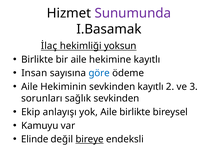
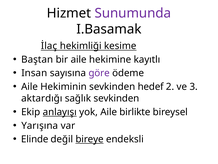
yoksun: yoksun -> kesime
Birlikte at (37, 59): Birlikte -> Baştan
göre colour: blue -> purple
sevkinden kayıtlı: kayıtlı -> hedef
sorunları: sorunları -> aktardığı
anlayışı underline: none -> present
Kamuyu: Kamuyu -> Yarışına
